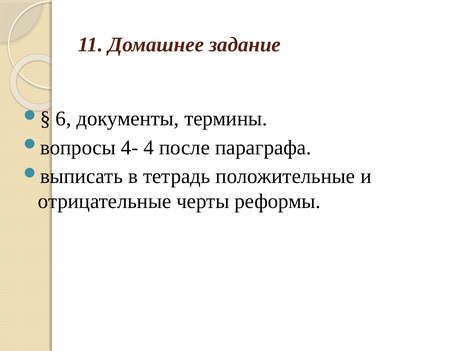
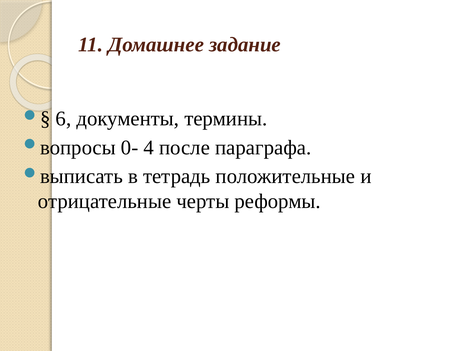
4-: 4- -> 0-
